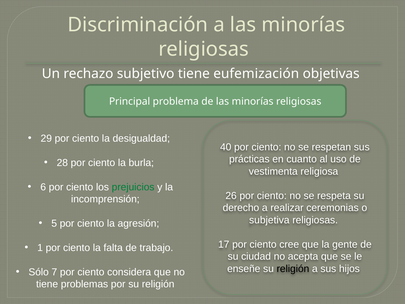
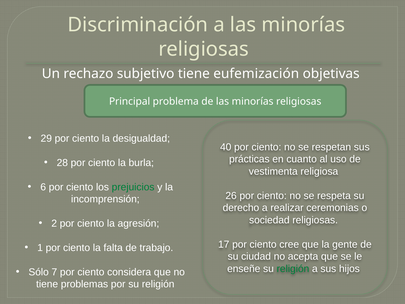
subjetiva: subjetiva -> sociedad
5: 5 -> 2
religión at (293, 269) colour: black -> green
